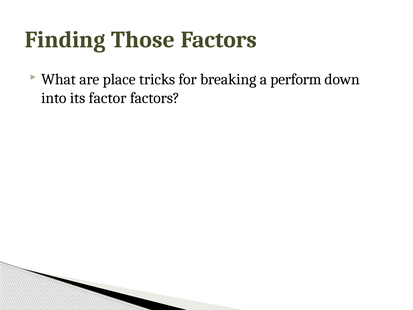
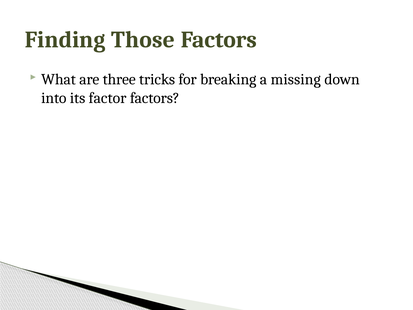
place: place -> three
perform: perform -> missing
